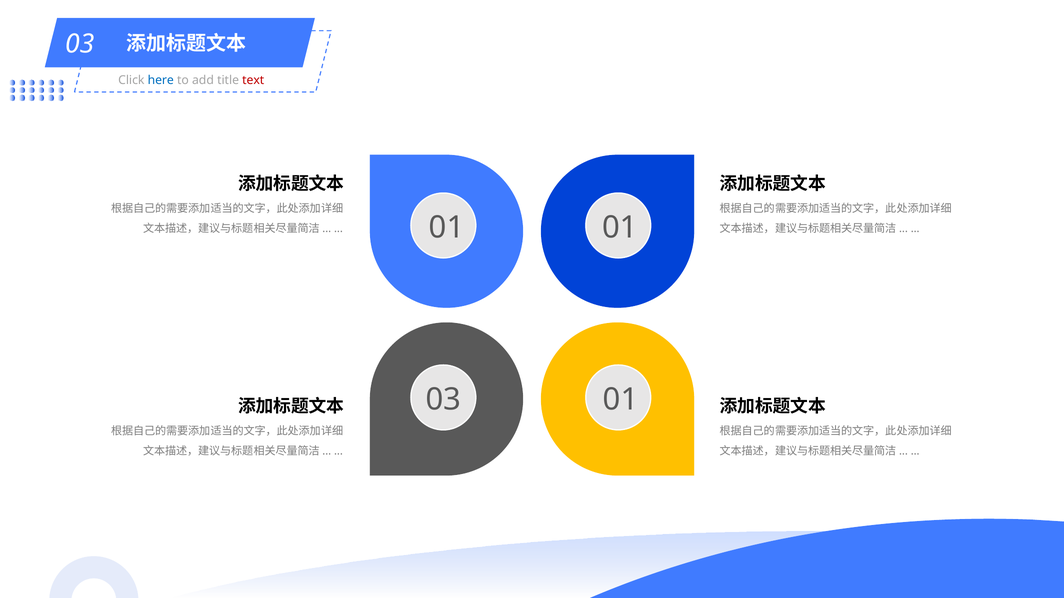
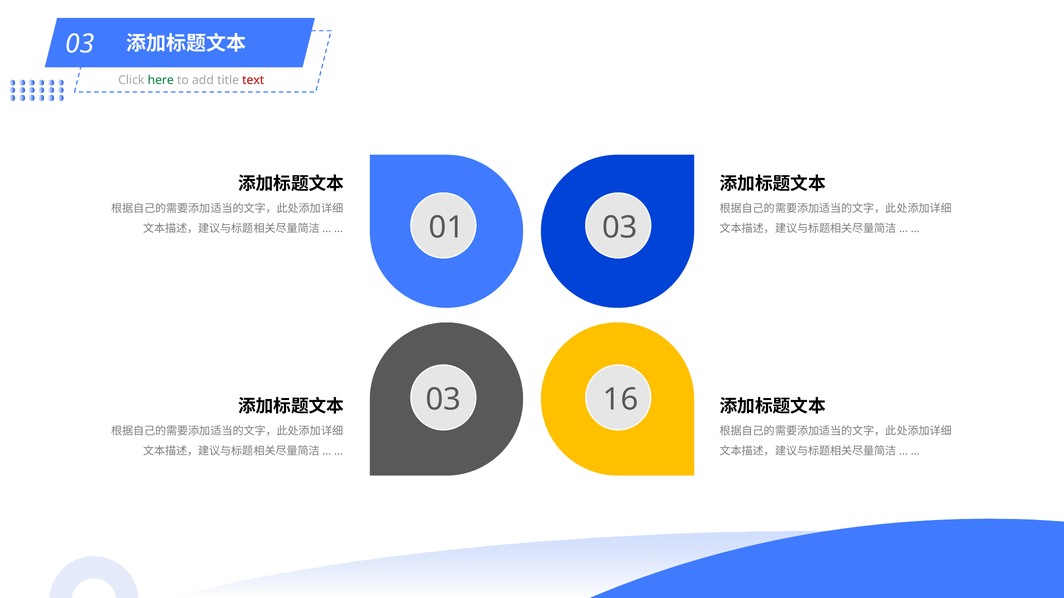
here colour: blue -> green
01 01: 01 -> 03
01 at (621, 400): 01 -> 16
